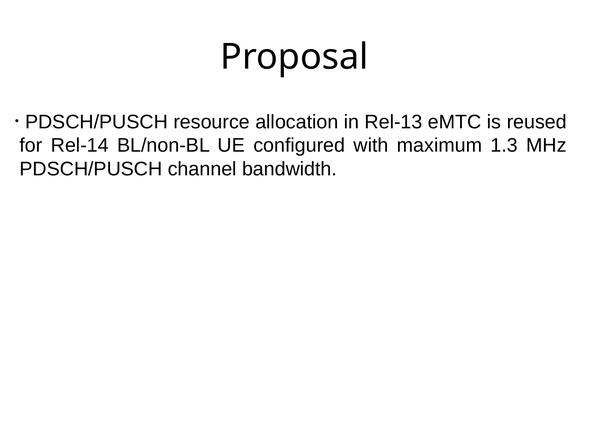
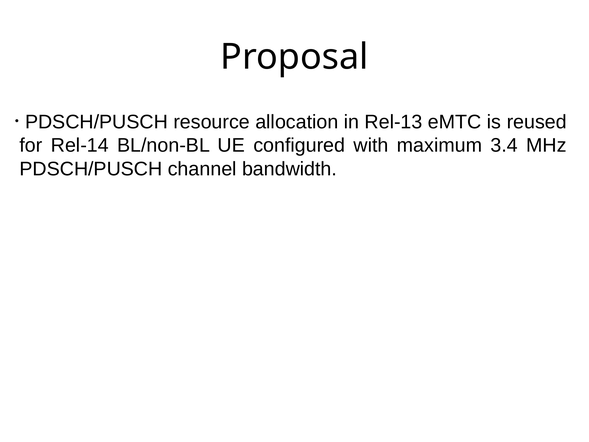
1.3: 1.3 -> 3.4
